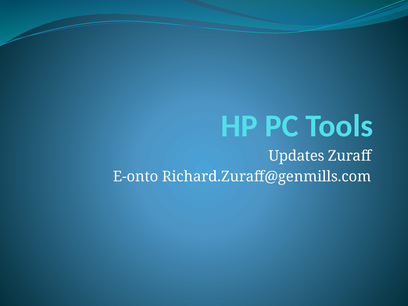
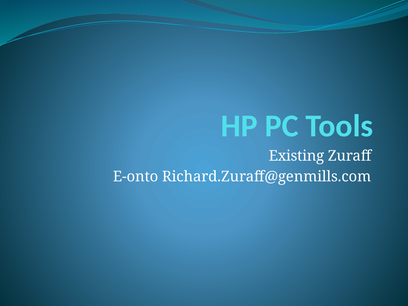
Updates: Updates -> Existing
